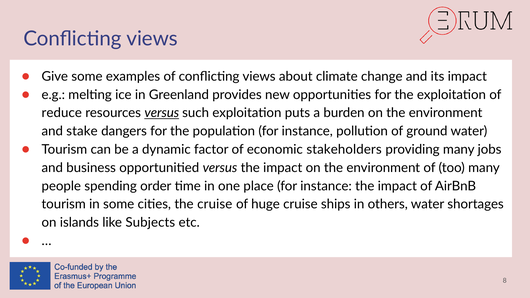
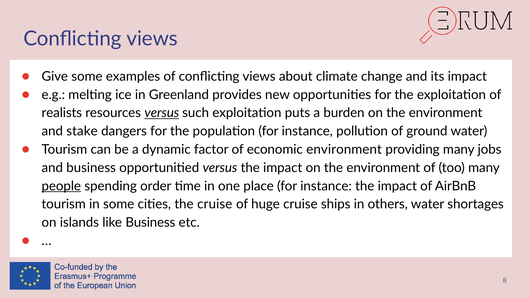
reduce: reduce -> realists
economic stakeholders: stakeholders -> environment
people underline: none -> present
like Subjects: Subjects -> Business
